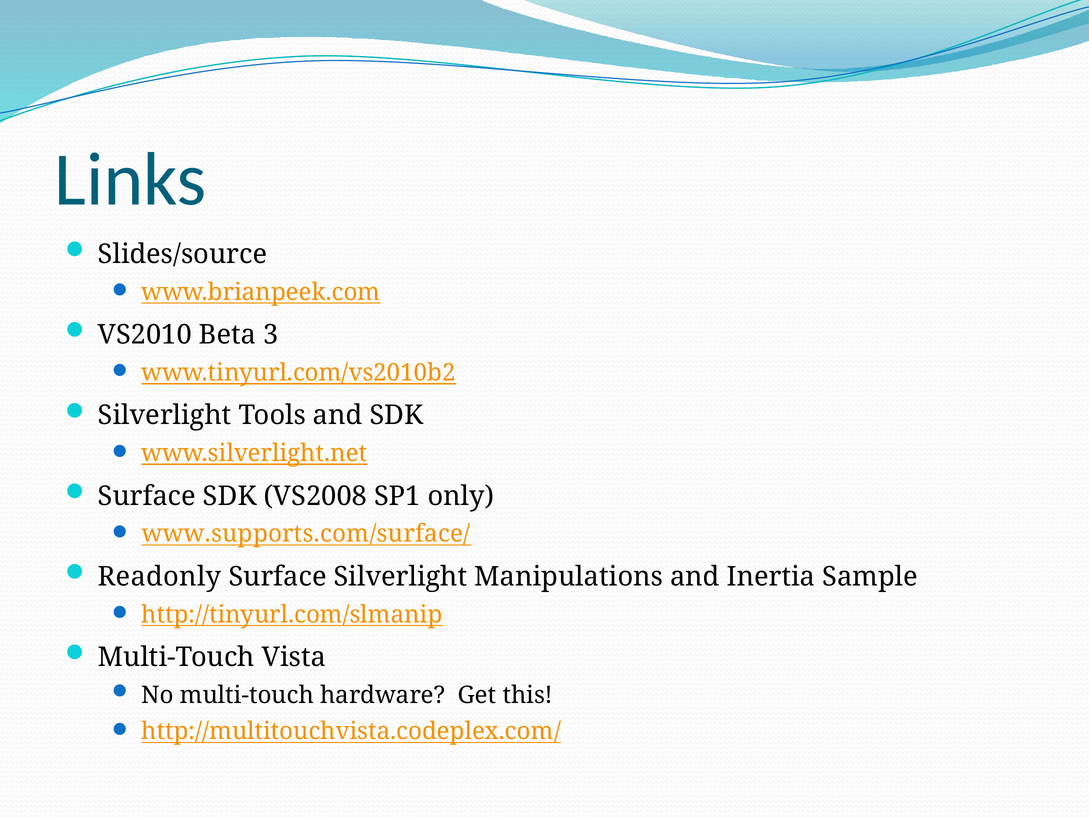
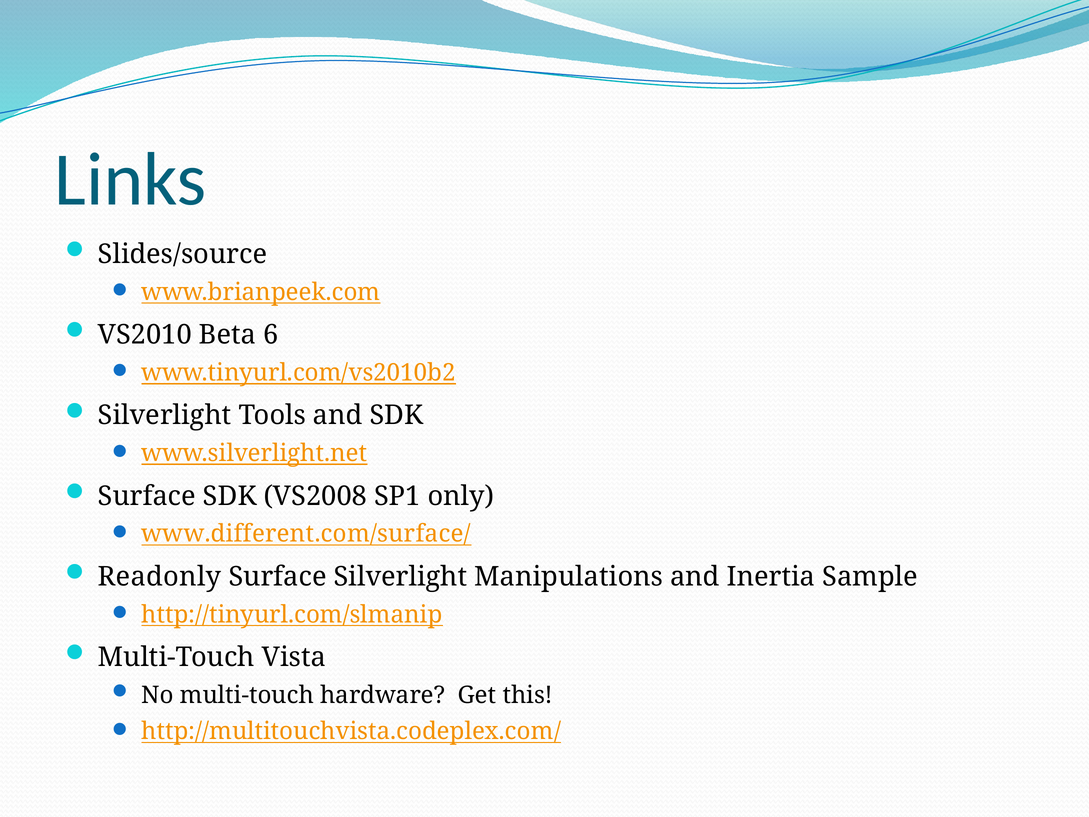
3: 3 -> 6
www.supports.com/surface/: www.supports.com/surface/ -> www.different.com/surface/
